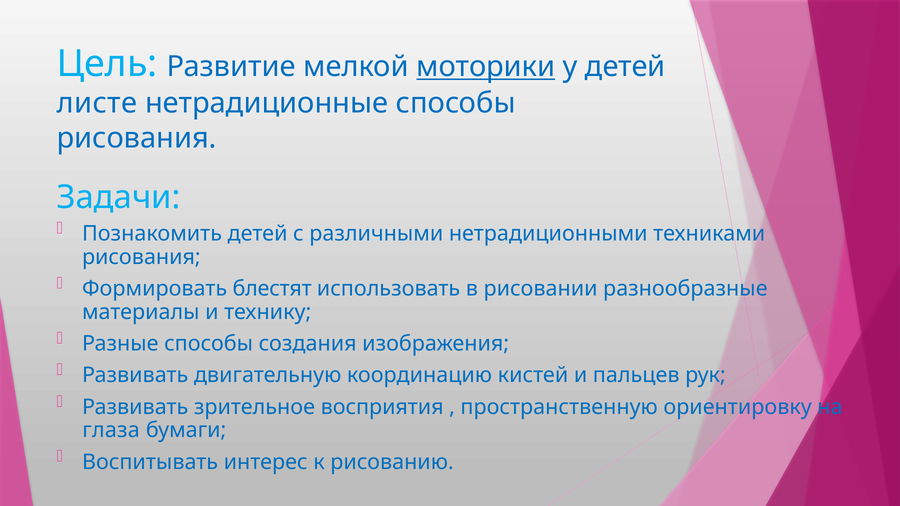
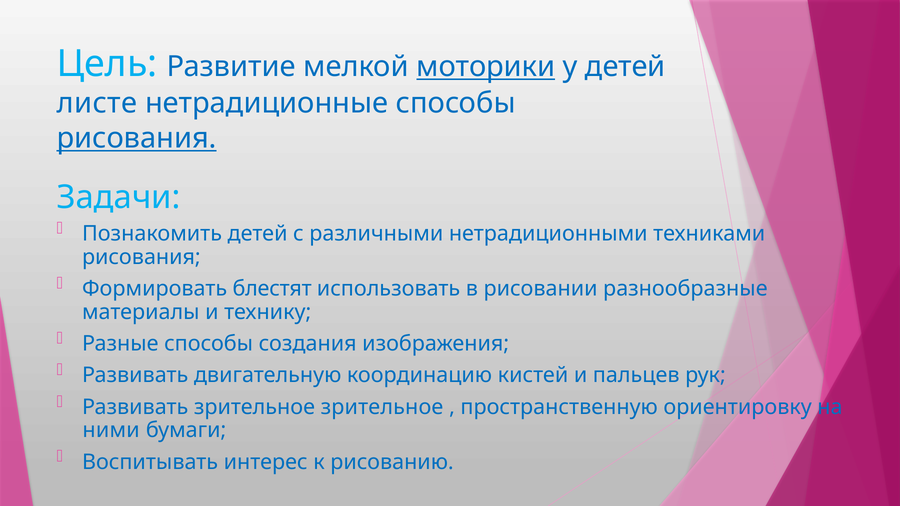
рисования at (137, 138) underline: none -> present
зрительное восприятия: восприятия -> зрительное
глаза: глаза -> ними
